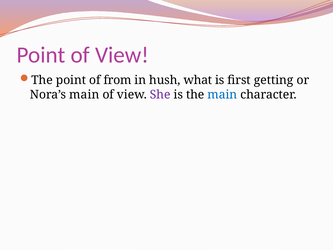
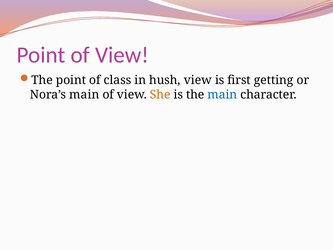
from: from -> class
hush what: what -> view
She colour: purple -> orange
